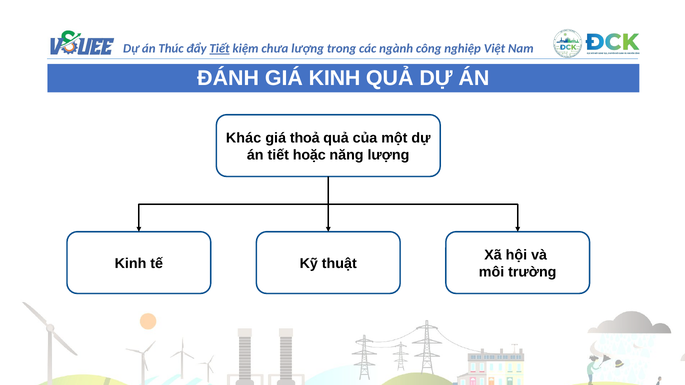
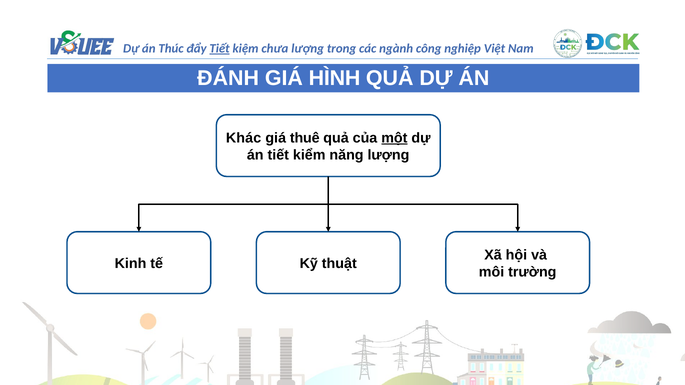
GIÁ KINH: KINH -> HÌNH
thoả: thoả -> thuê
một underline: none -> present
hoặc: hoặc -> kiểm
